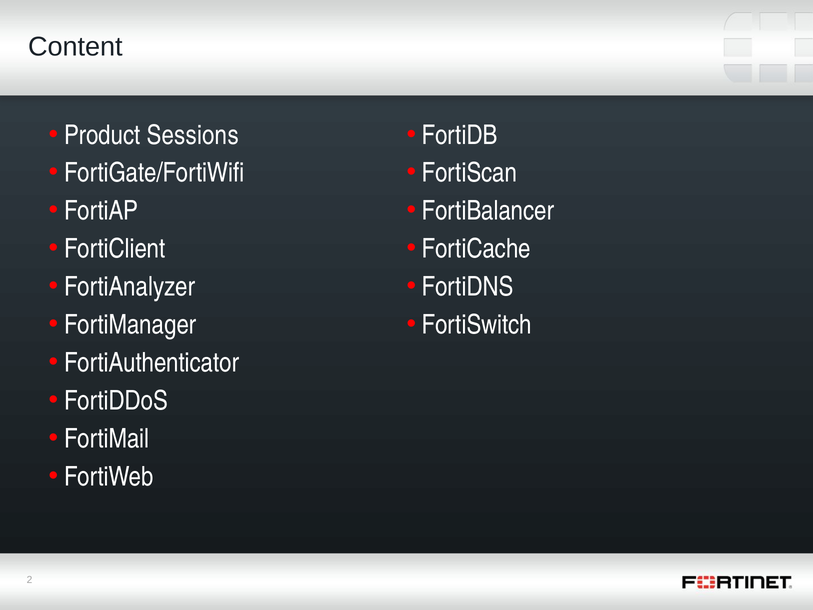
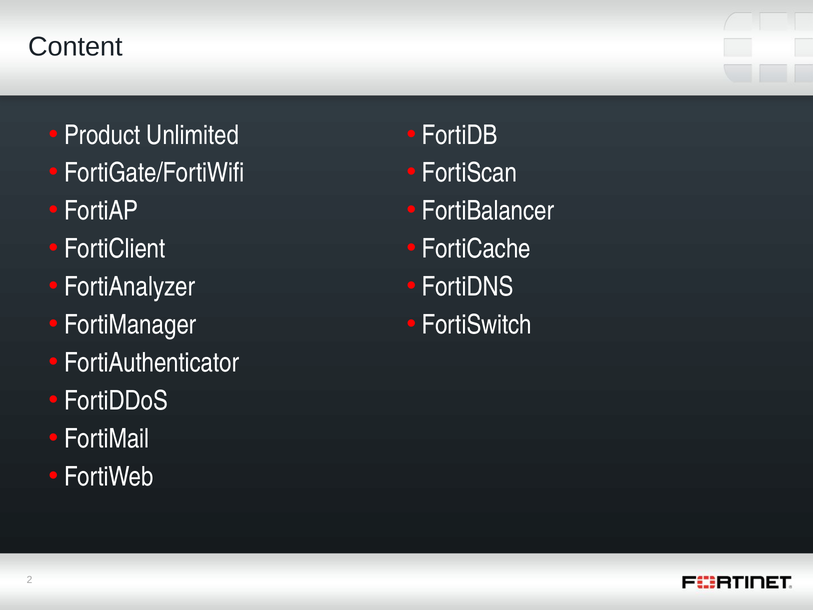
Sessions: Sessions -> Unlimited
